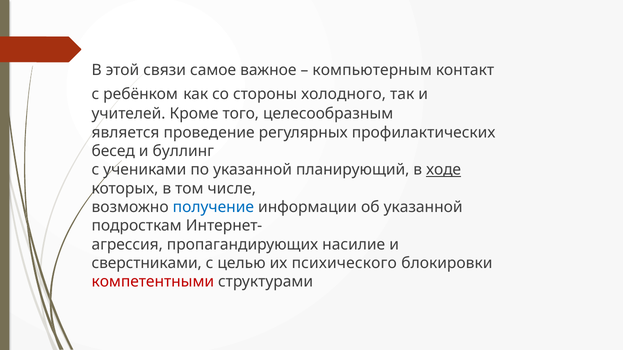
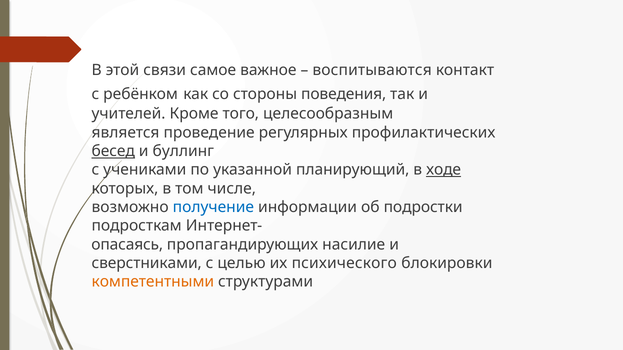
компьютерным: компьютерным -> воспитываются
холодного: холодного -> поведения
бесед underline: none -> present
об указанной: указанной -> подростки
агрессия: агрессия -> опасаясь
компетентными colour: red -> orange
